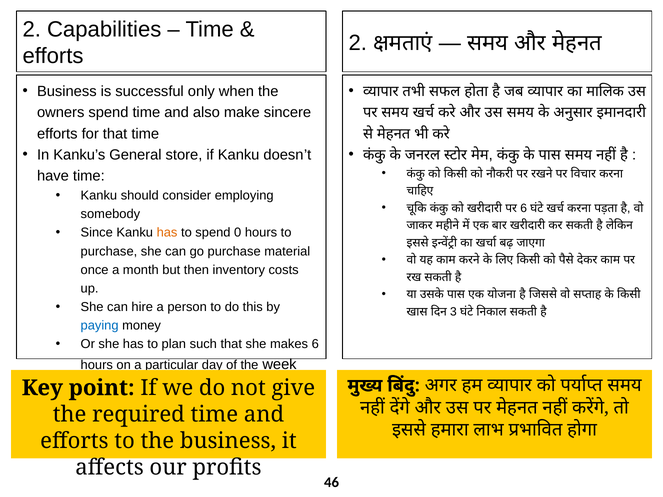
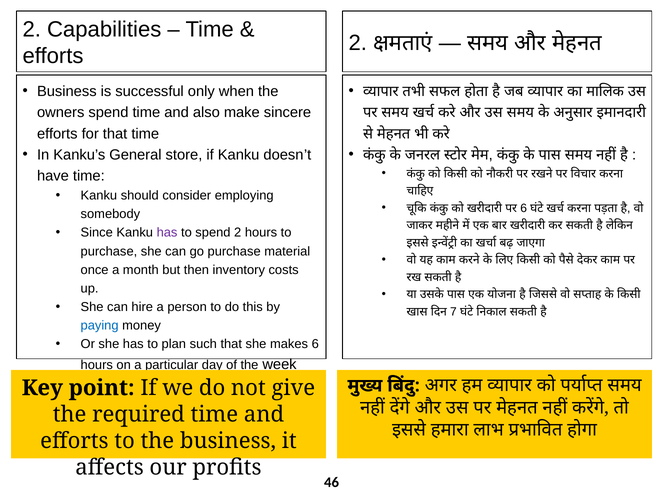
has at (167, 233) colour: orange -> purple
spend 0: 0 -> 2
3: 3 -> 7
